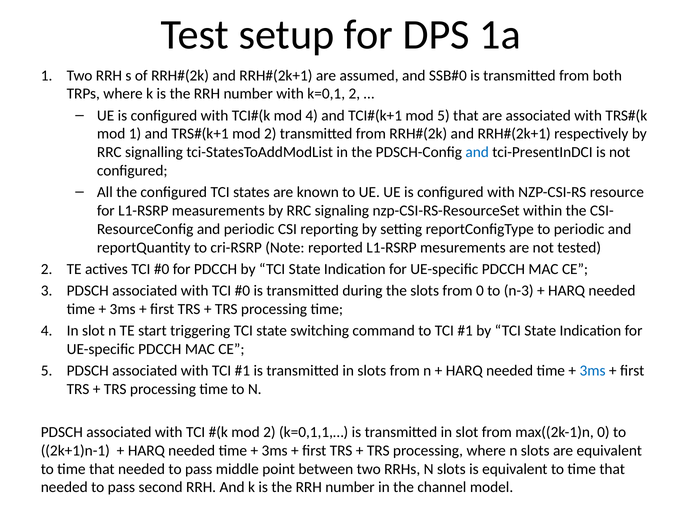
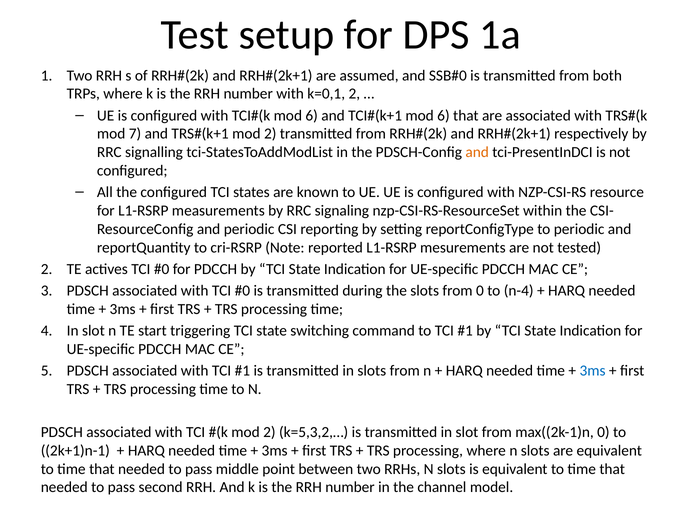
4 at (312, 115): 4 -> 6
5 at (443, 115): 5 -> 6
mod 1: 1 -> 7
and at (477, 152) colour: blue -> orange
n-3: n-3 -> n-4
k=0,1,1,…: k=0,1,1,… -> k=5,3,2,…
